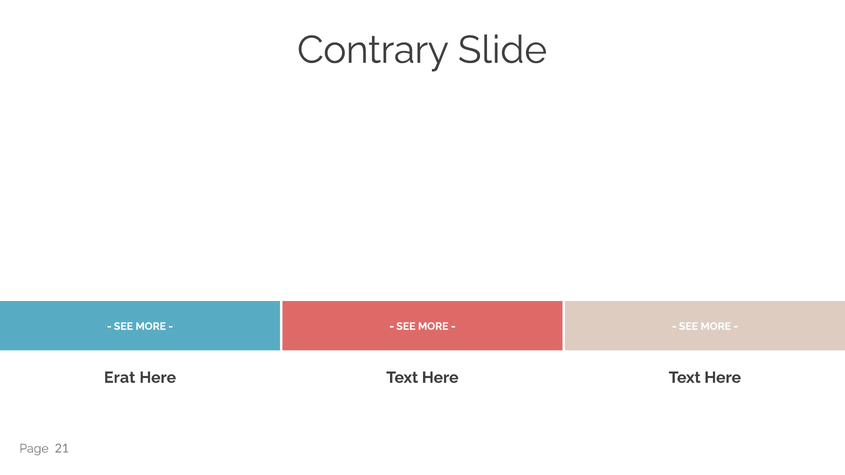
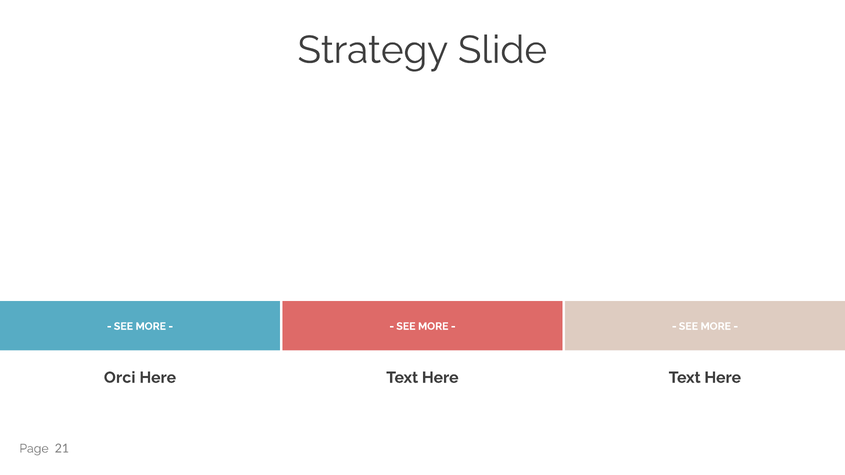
Contrary: Contrary -> Strategy
Erat: Erat -> Orci
